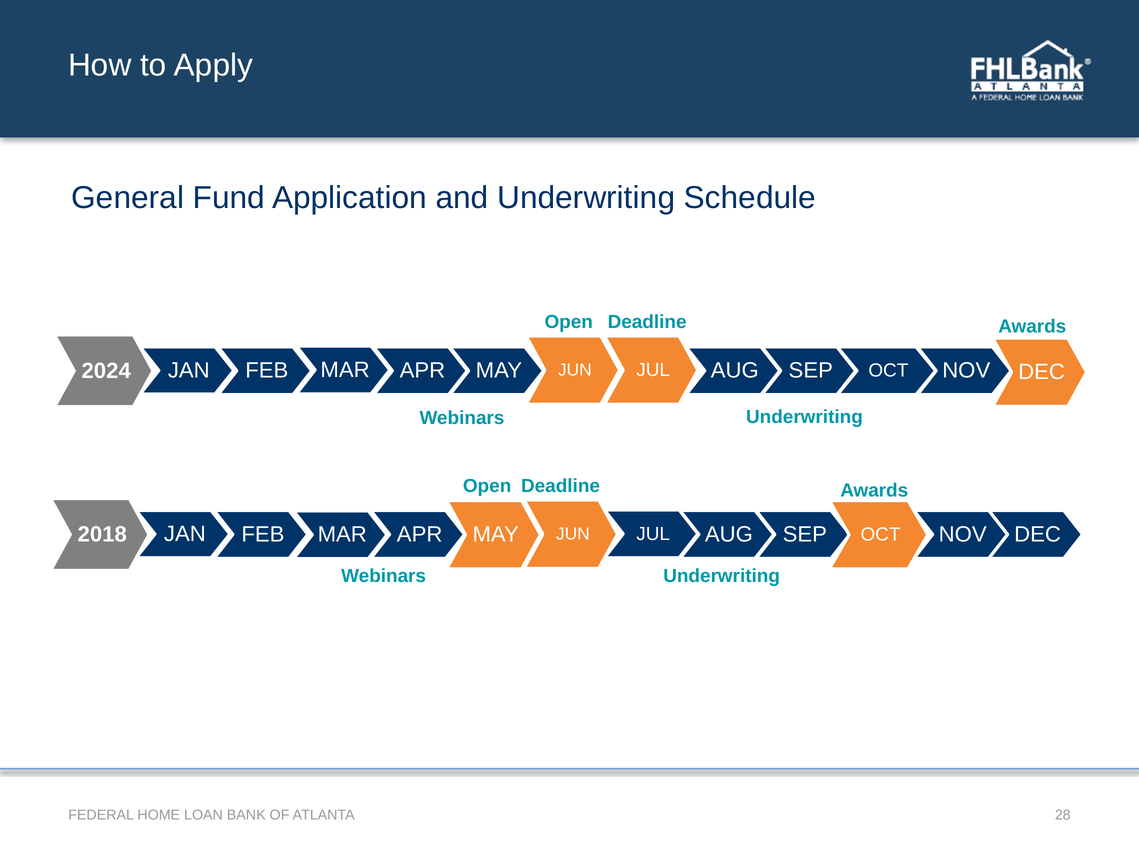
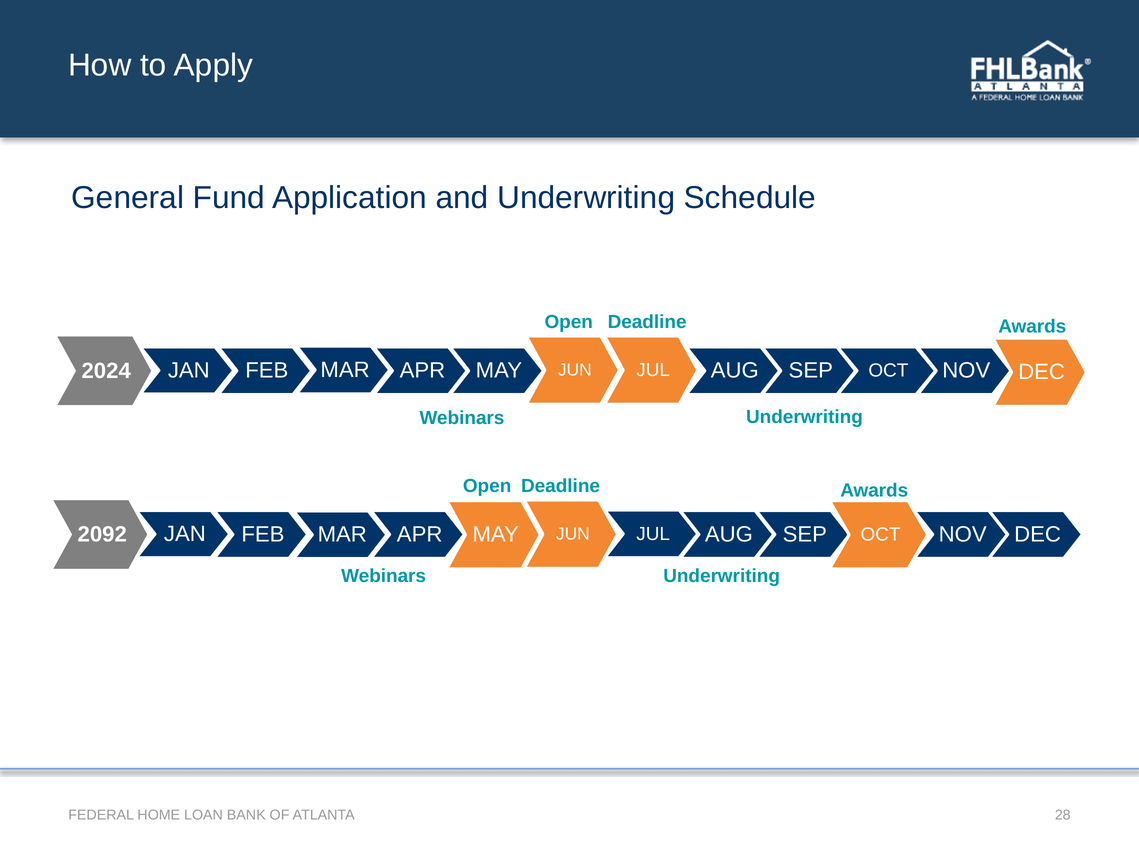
2018: 2018 -> 2092
